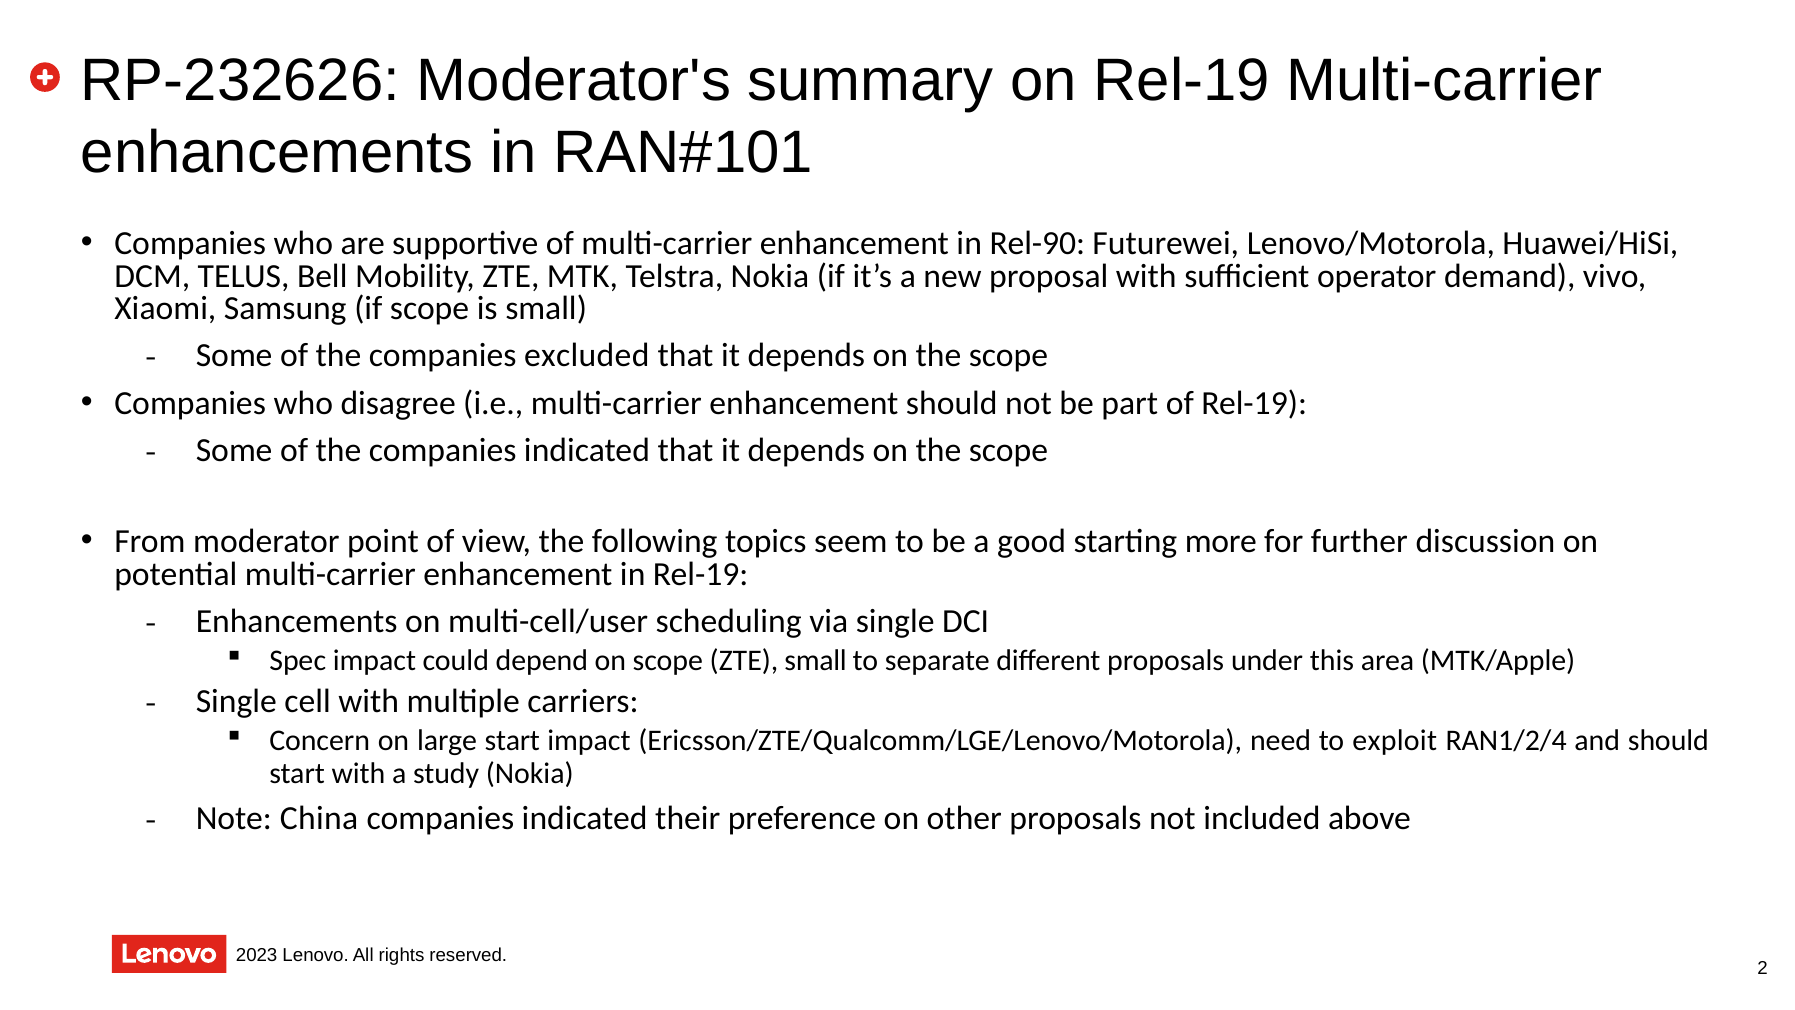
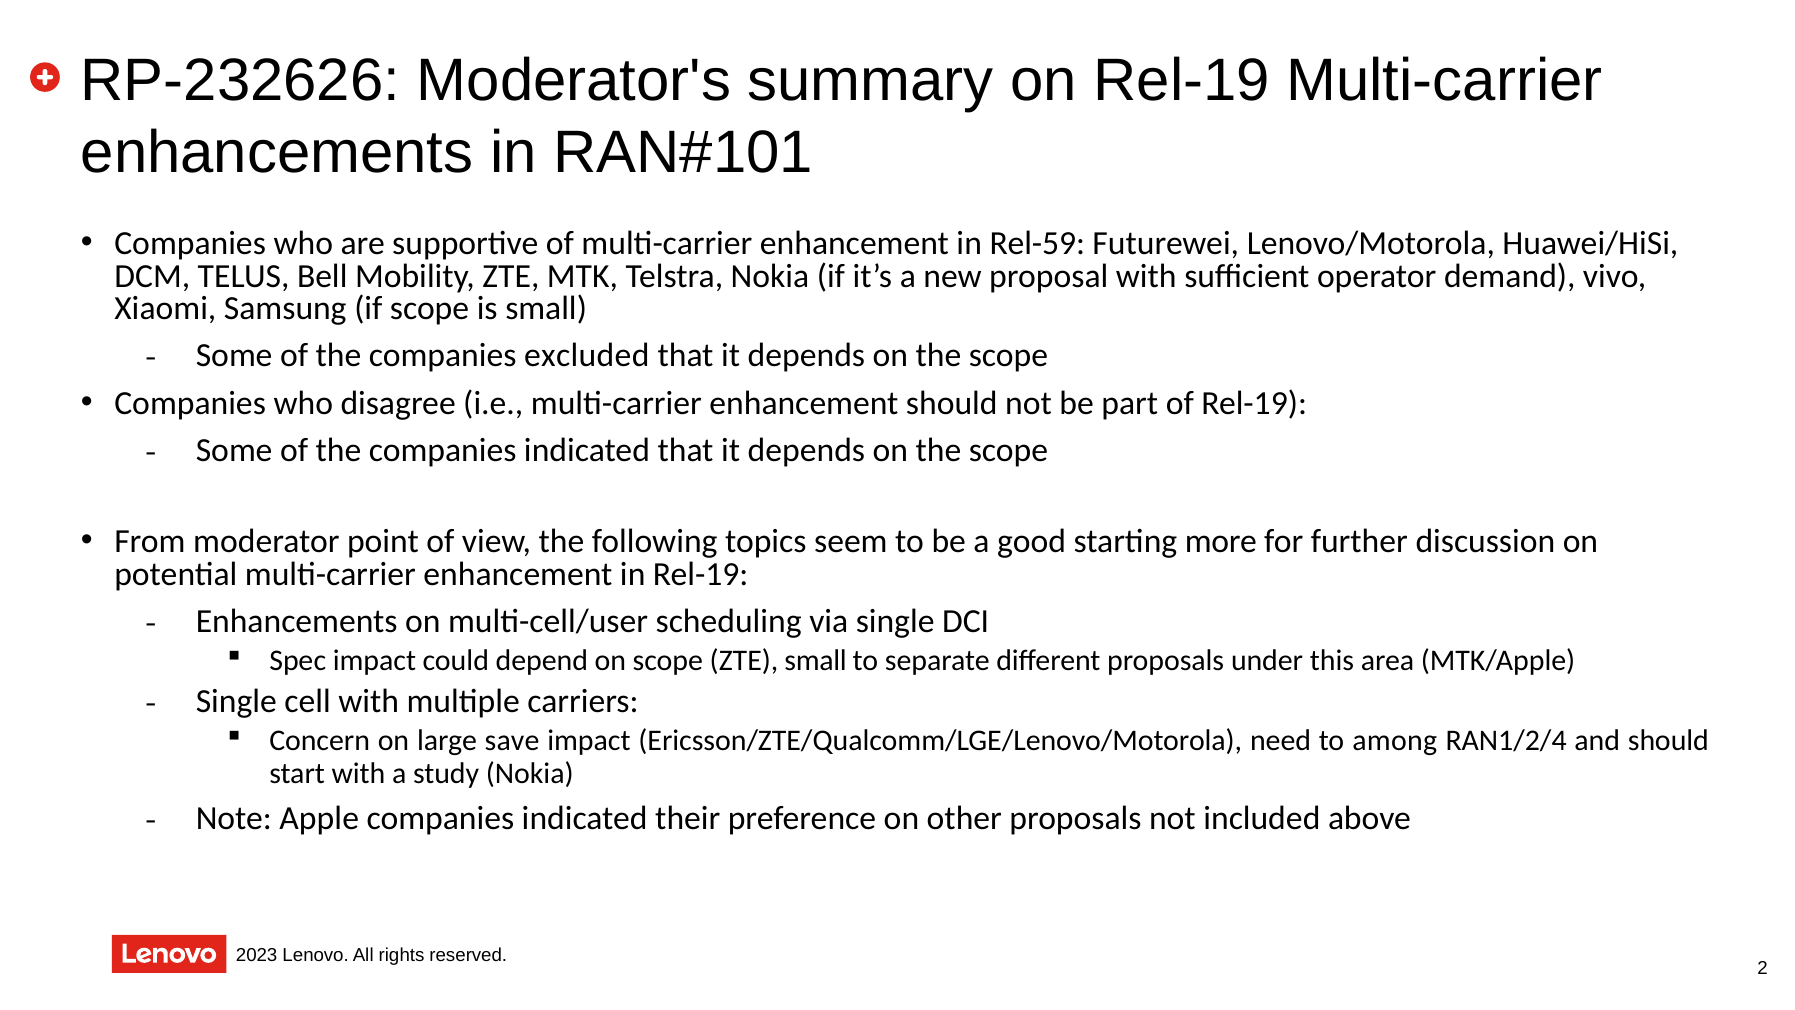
Rel-90: Rel-90 -> Rel-59
large start: start -> save
exploit: exploit -> among
China: China -> Apple
